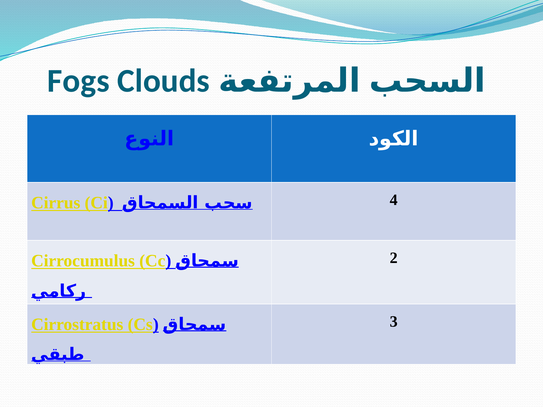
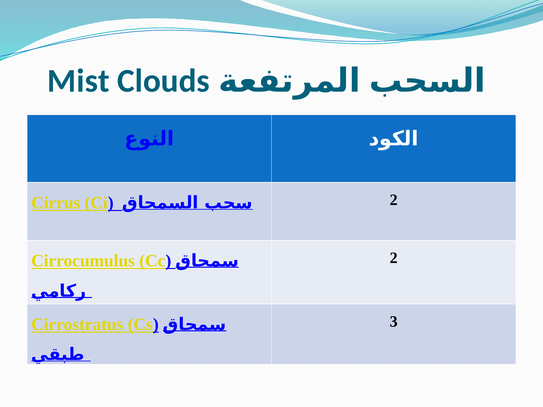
Fogs: Fogs -> Mist
4 at (394, 200): 4 -> 2
